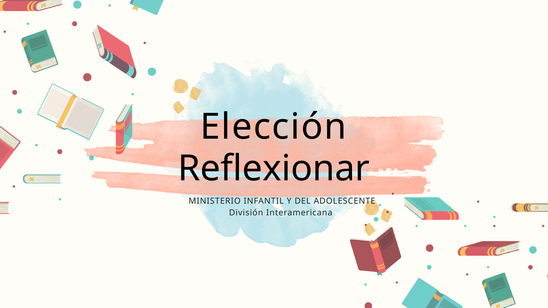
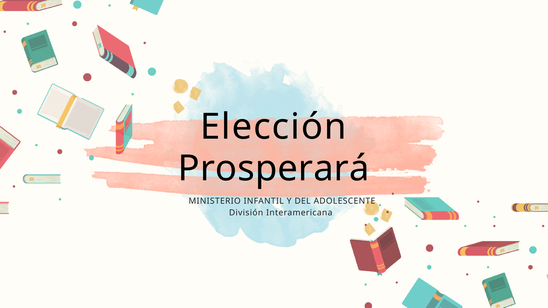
Reflexionar: Reflexionar -> Prosperará
